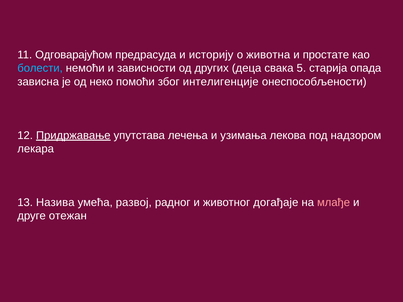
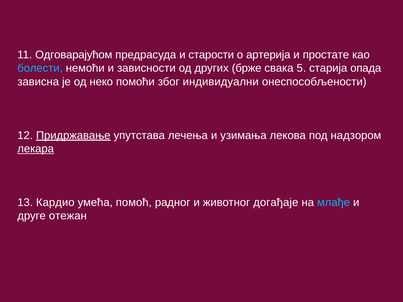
историју: историју -> старости
животна: животна -> артерија
деца: деца -> брже
интелигенције: интелигенције -> индивидуални
лекара underline: none -> present
Назива: Назива -> Кардио
развој: развој -> помоћ
млађе colour: pink -> light blue
